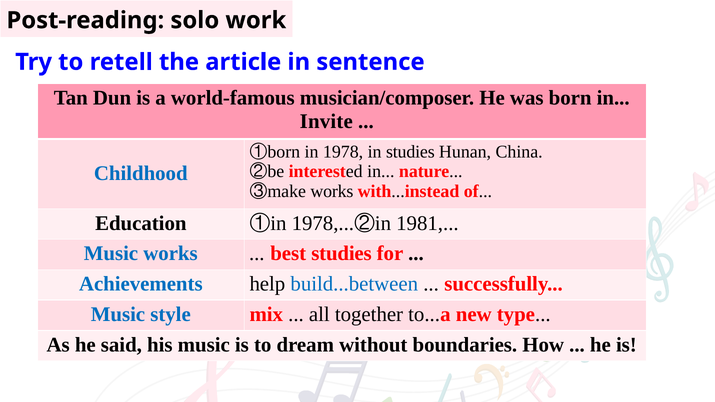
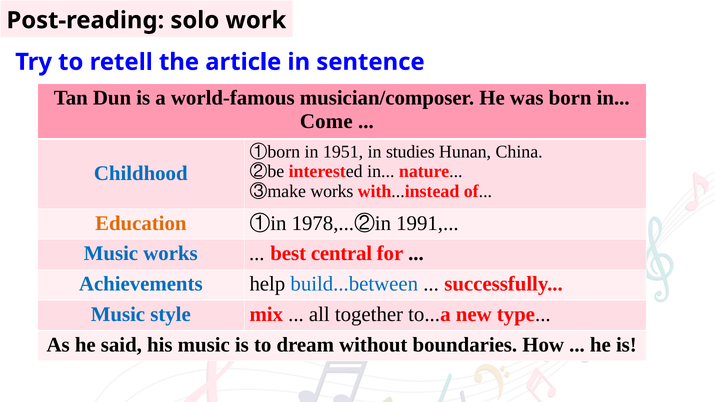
Invite: Invite -> Come
①born in 1978: 1978 -> 1951
Education colour: black -> orange
1981: 1981 -> 1991
best studies: studies -> central
